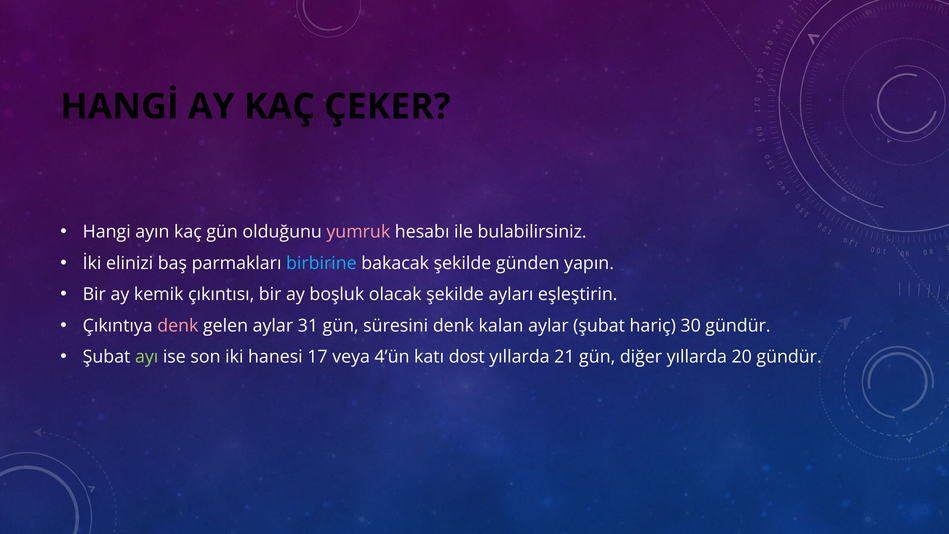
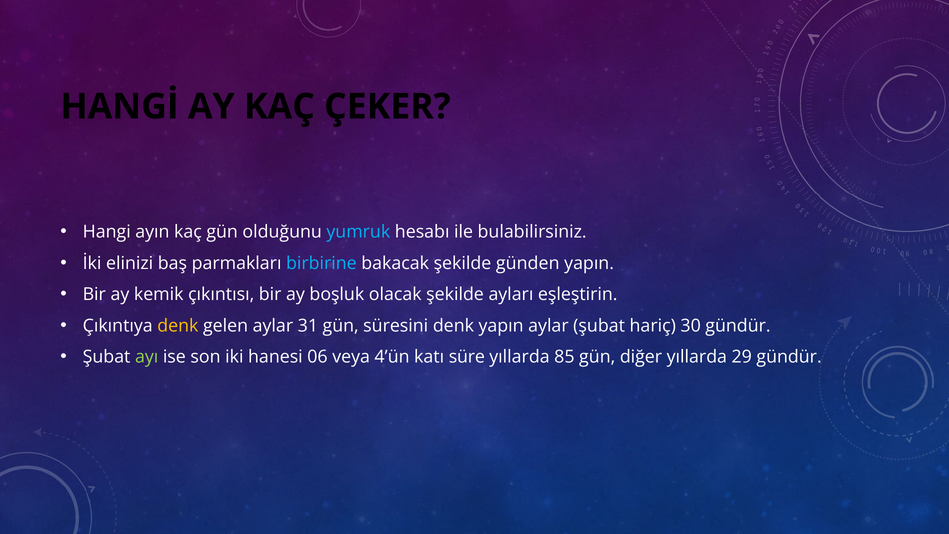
yumruk colour: pink -> light blue
denk at (178, 326) colour: pink -> yellow
denk kalan: kalan -> yapın
17: 17 -> 06
dost: dost -> süre
21: 21 -> 85
20: 20 -> 29
